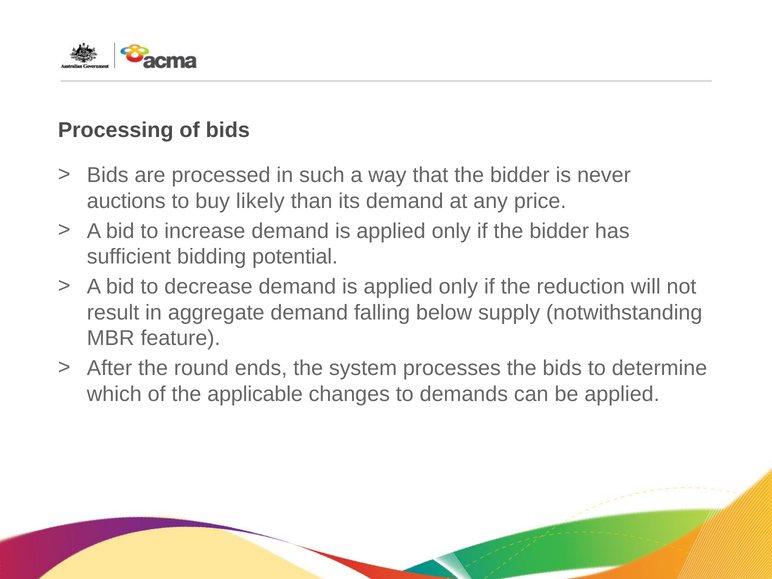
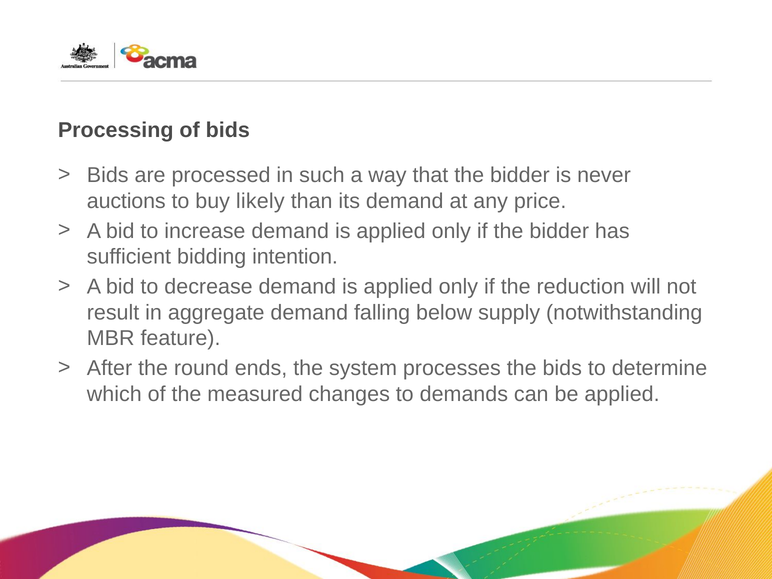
potential: potential -> intention
applicable: applicable -> measured
